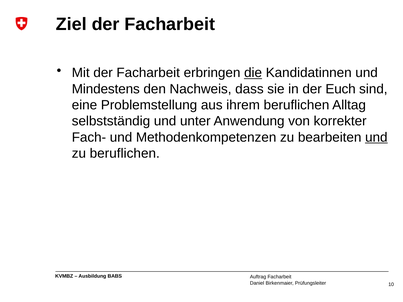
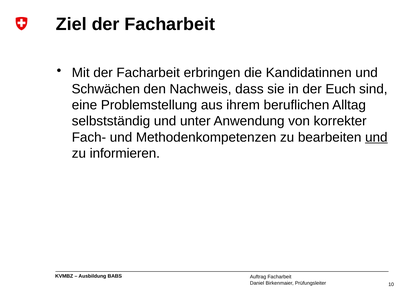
die underline: present -> none
Mindestens: Mindestens -> Schwächen
zu beruflichen: beruflichen -> informieren
